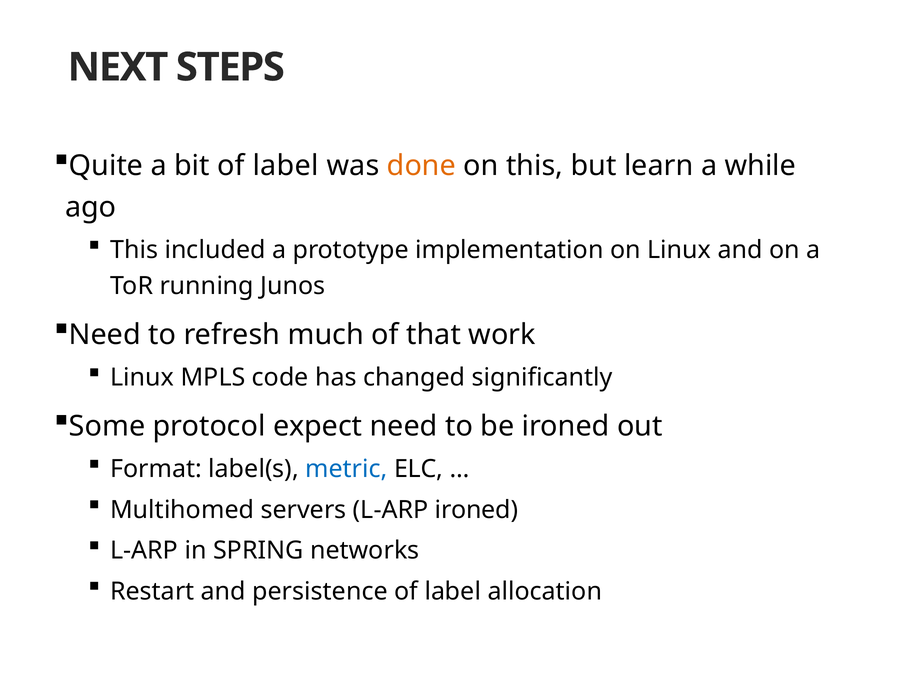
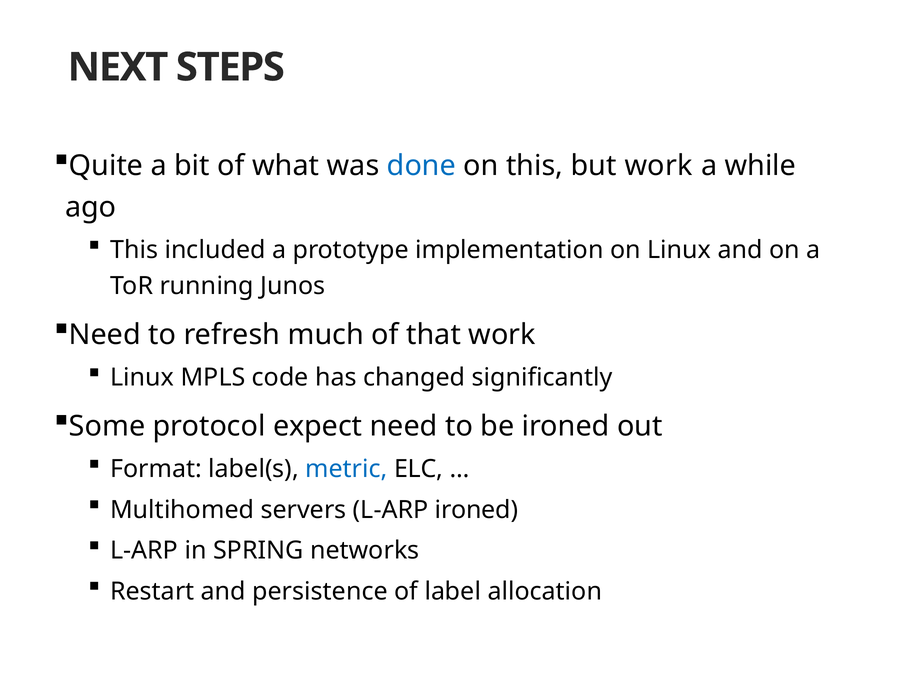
bit of label: label -> what
done colour: orange -> blue
but learn: learn -> work
